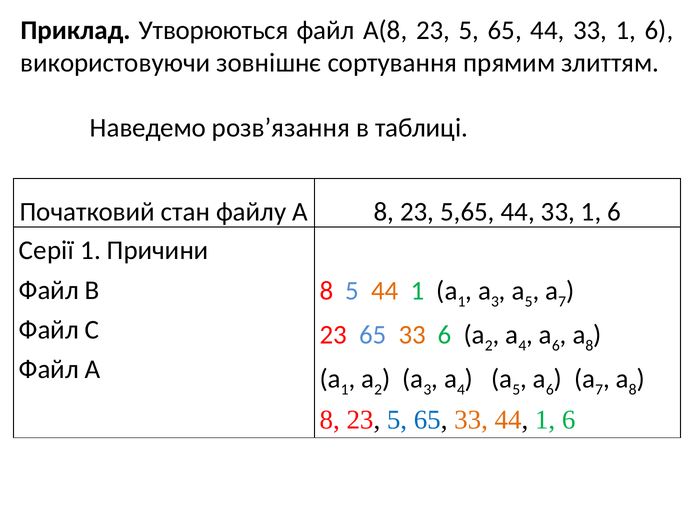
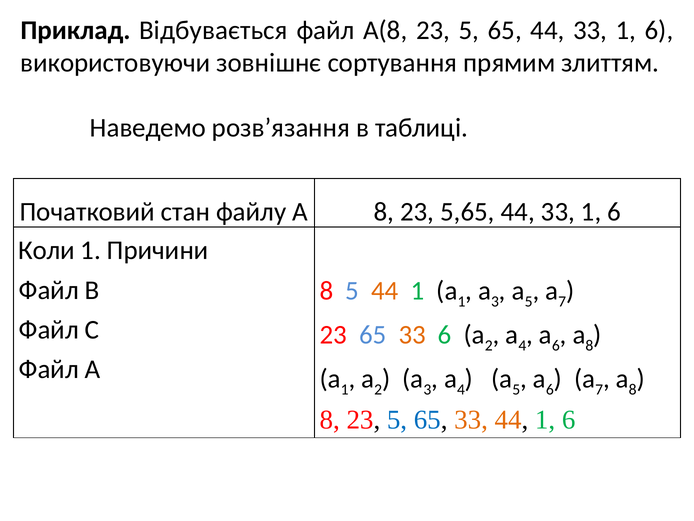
Утворюються: Утворюються -> Відбувається
Серії: Серії -> Коли
